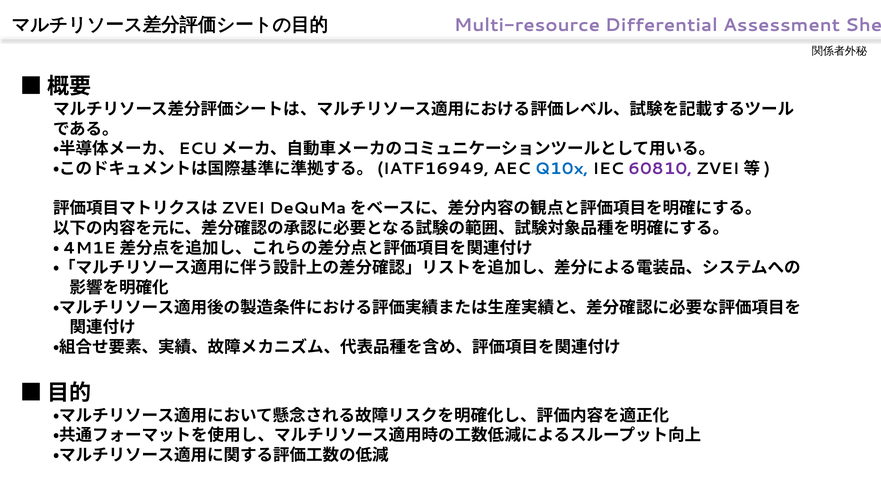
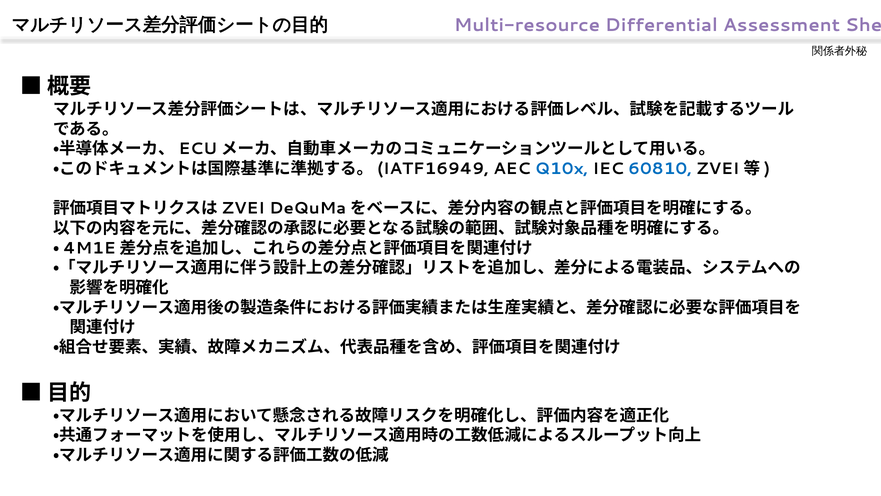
60810 colour: purple -> blue
